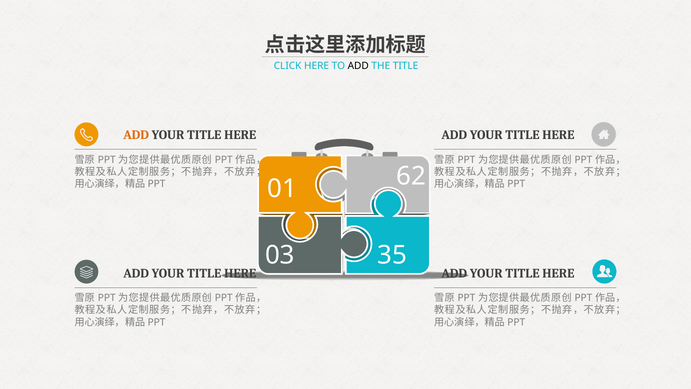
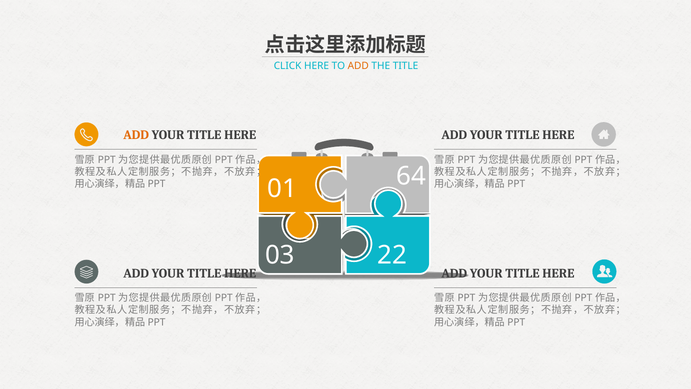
ADD at (358, 66) colour: black -> orange
62: 62 -> 64
35: 35 -> 22
